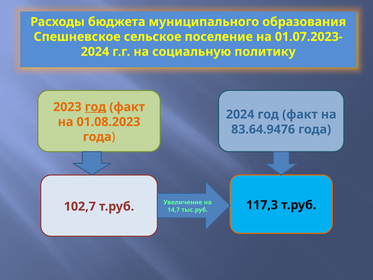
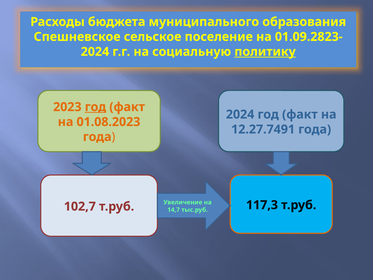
01.07.2023-: 01.07.2023- -> 01.09.2823-
политику underline: none -> present
83.64.9476: 83.64.9476 -> 12.27.7491
